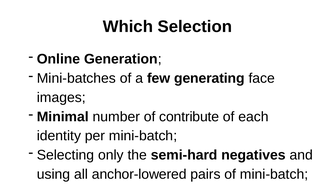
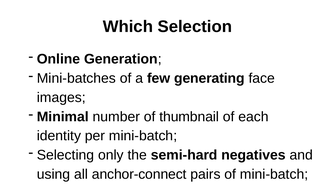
contribute: contribute -> thumbnail
anchor-lowered: anchor-lowered -> anchor-connect
